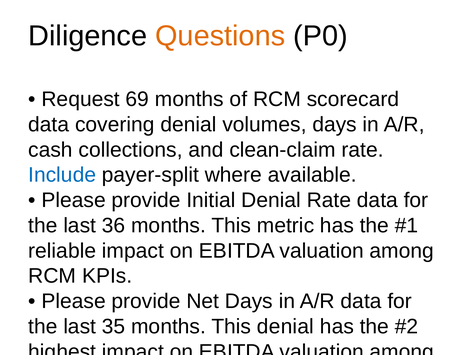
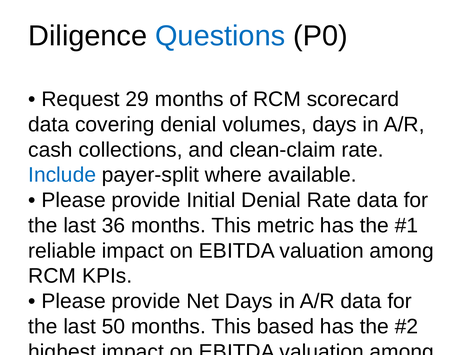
Questions colour: orange -> blue
69: 69 -> 29
35: 35 -> 50
This denial: denial -> based
